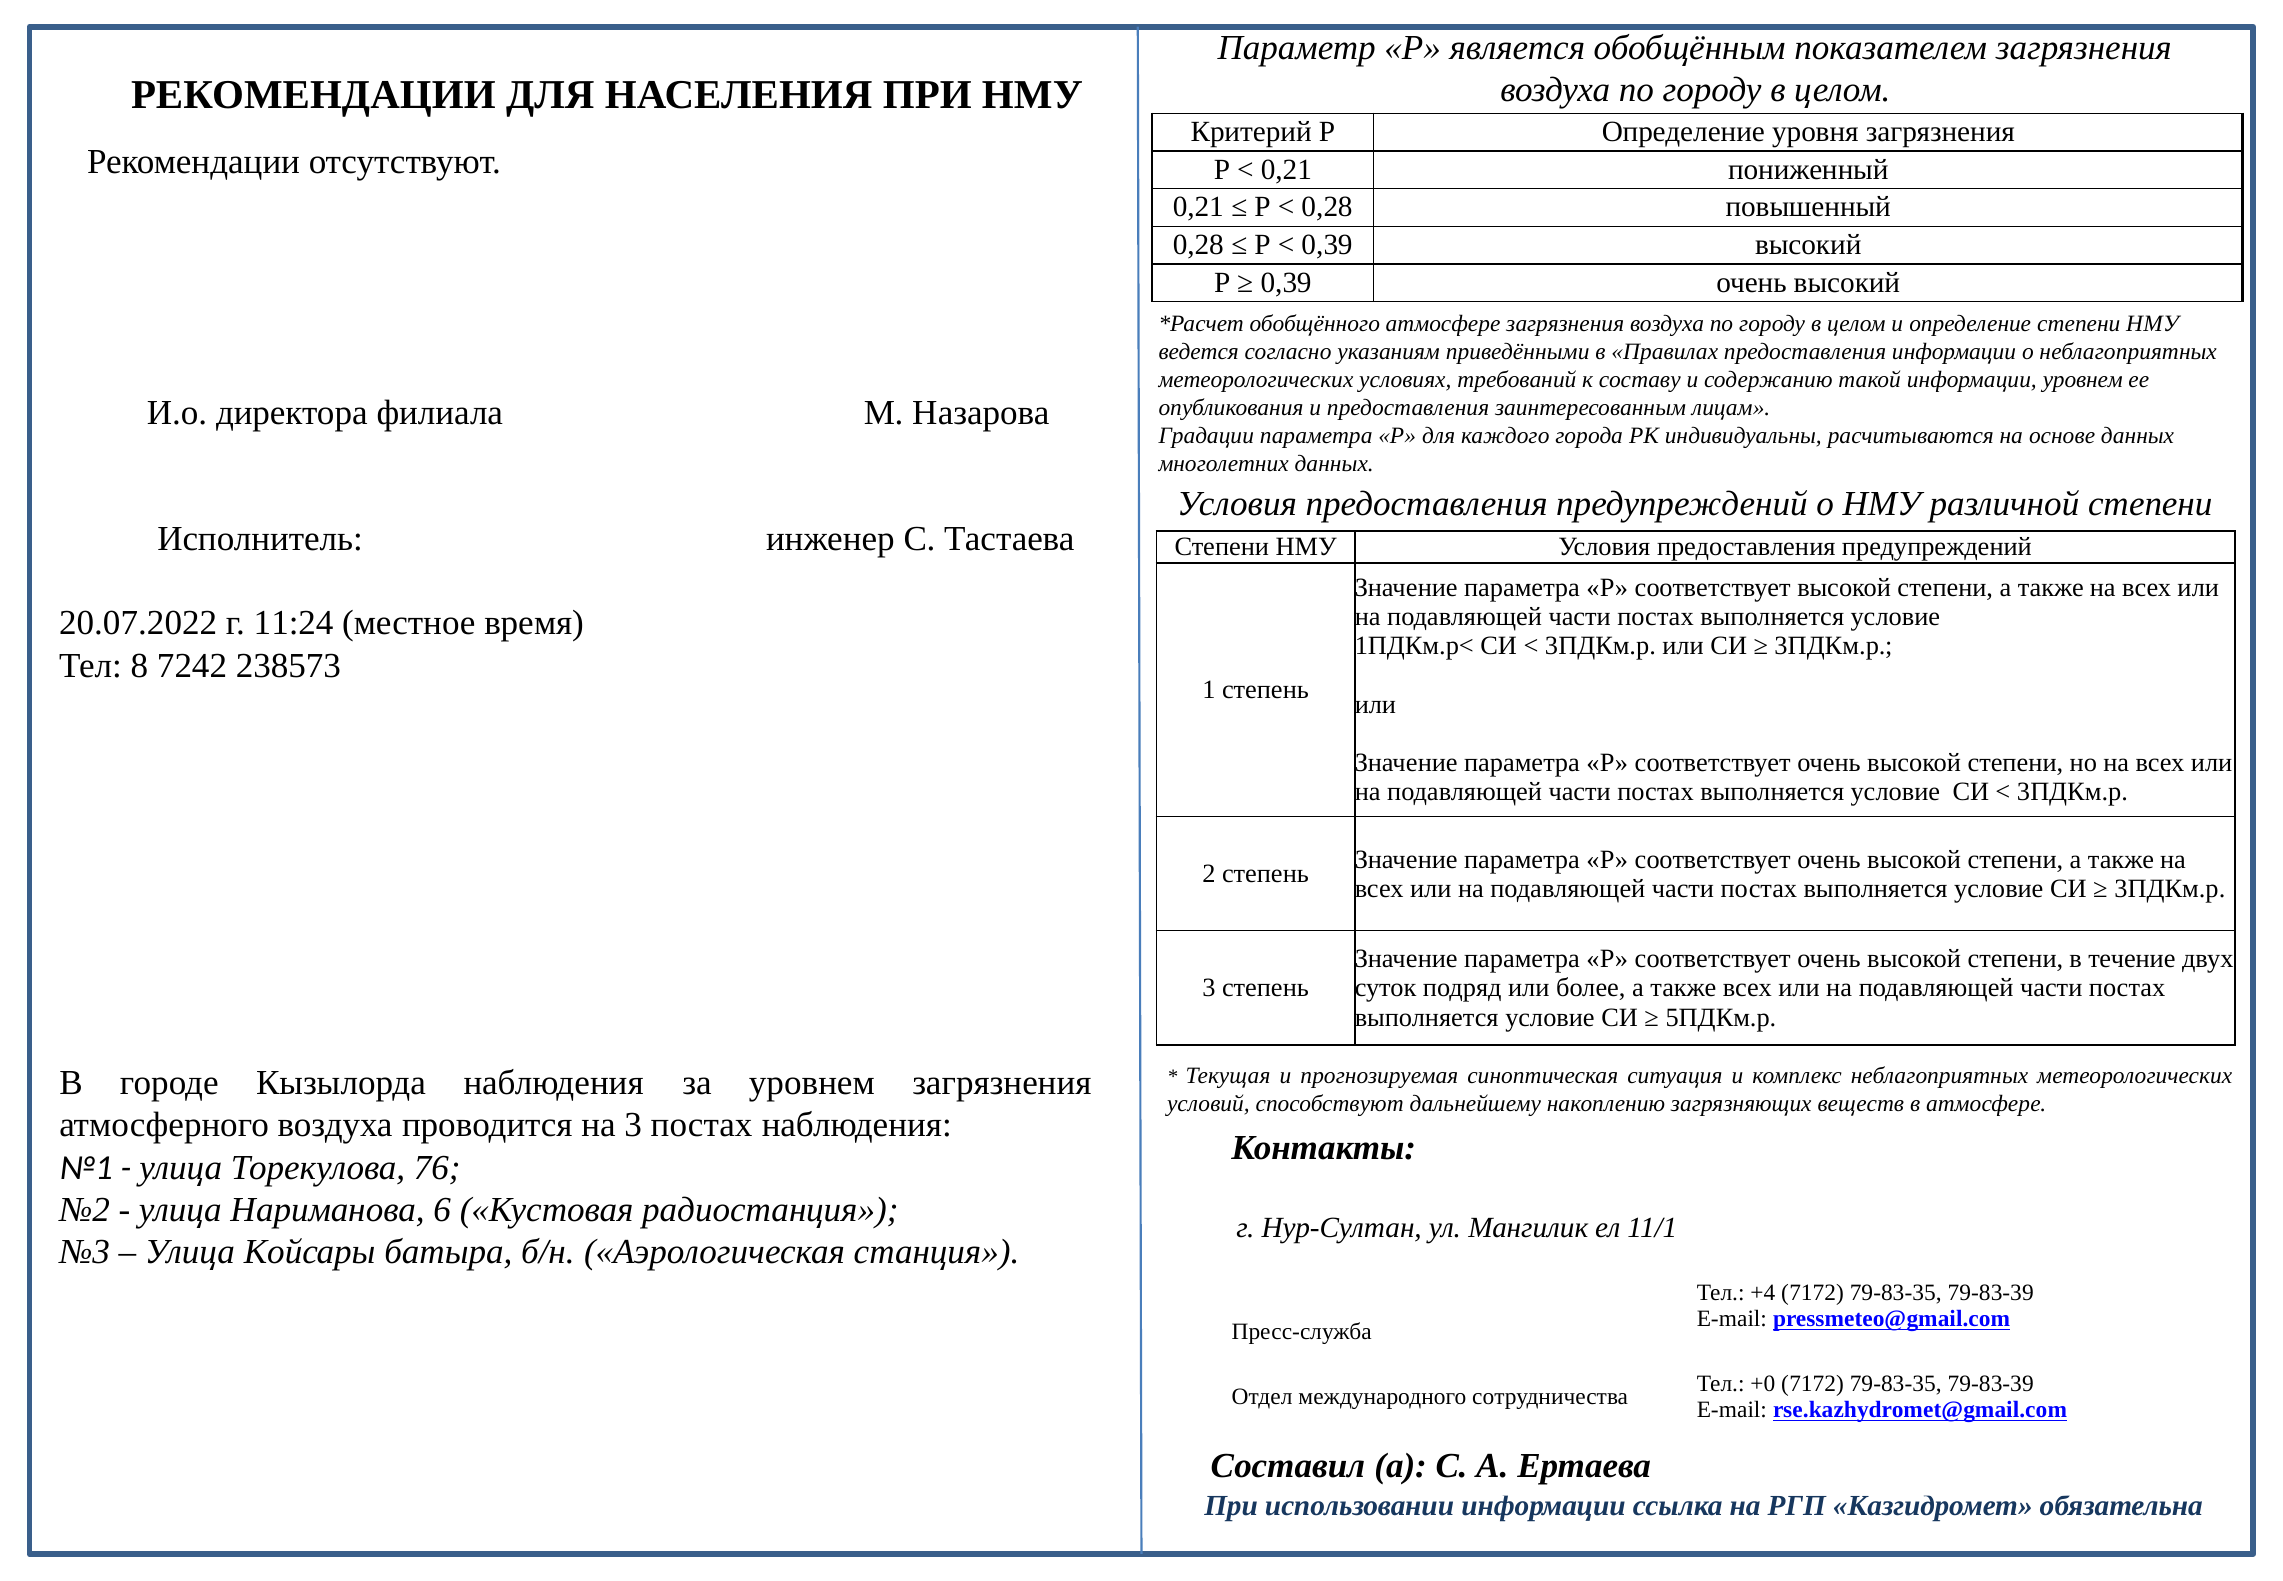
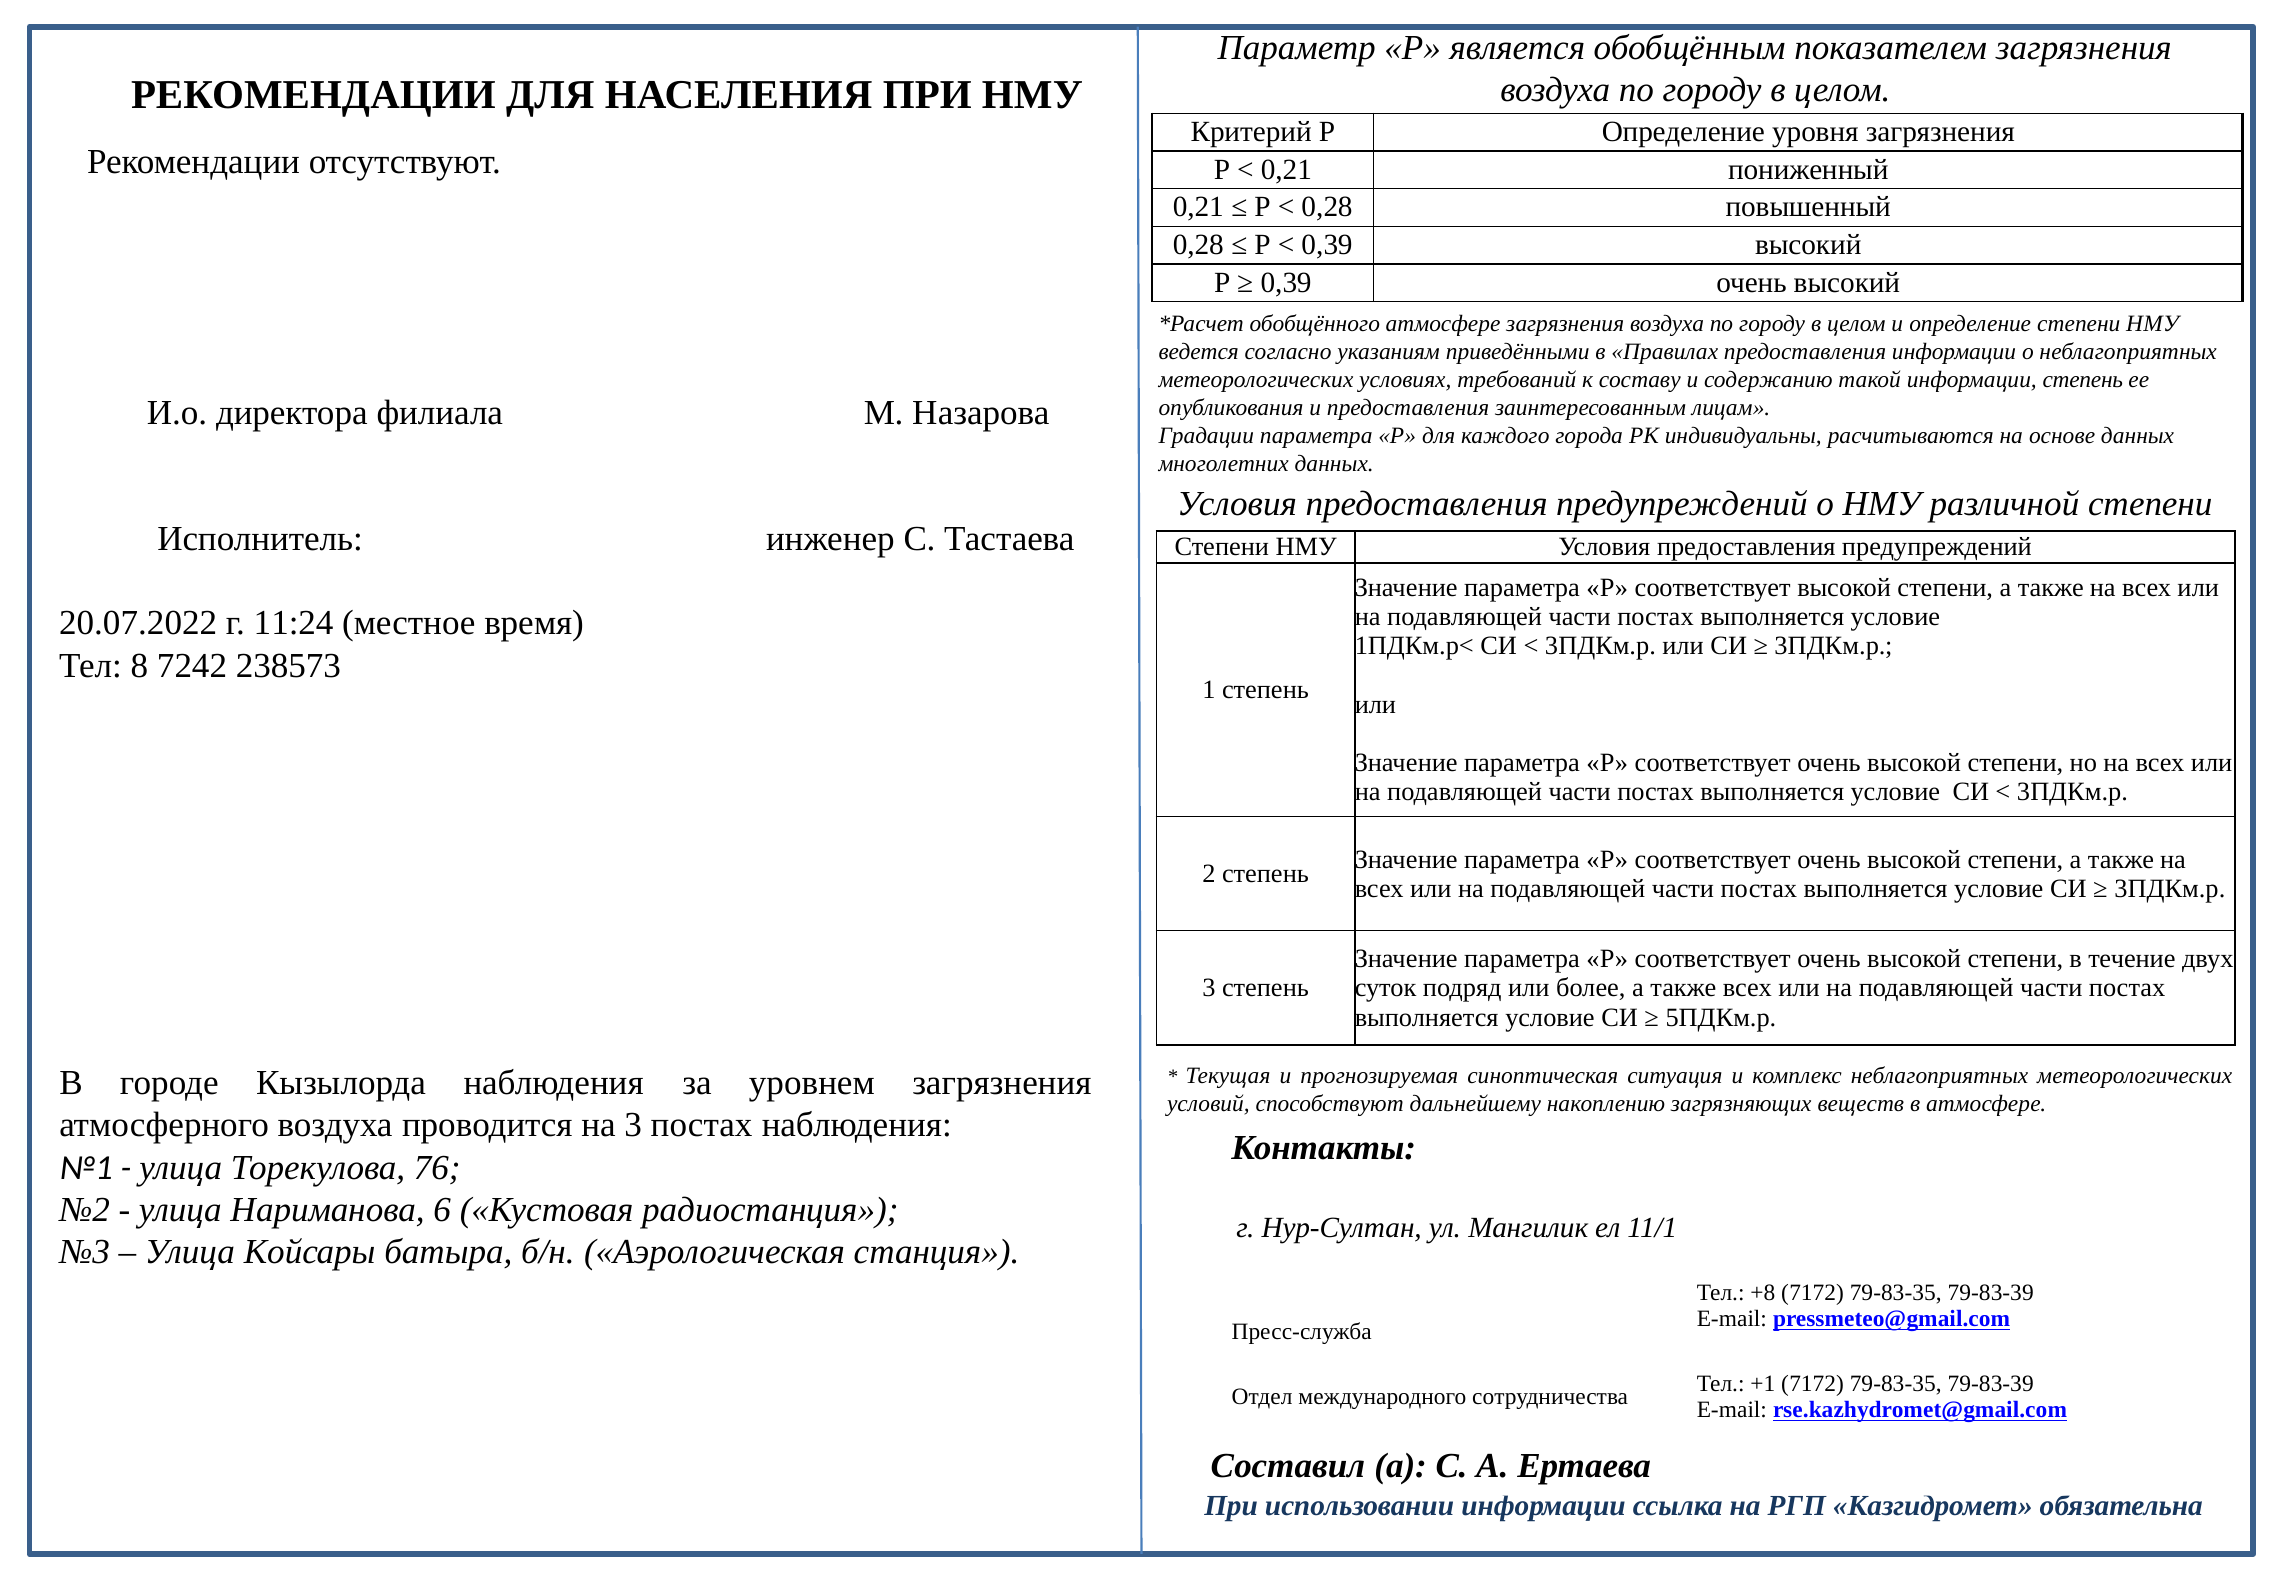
информации уровнем: уровнем -> степень
+4: +4 -> +8
+0: +0 -> +1
